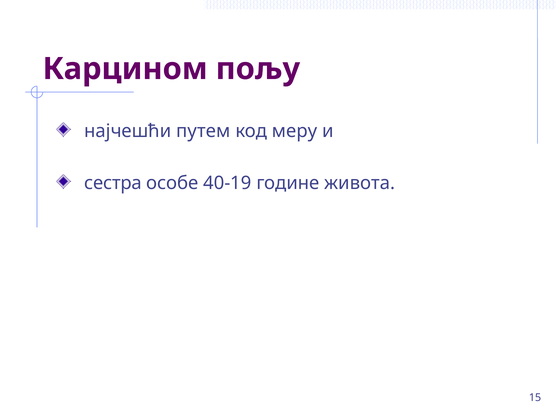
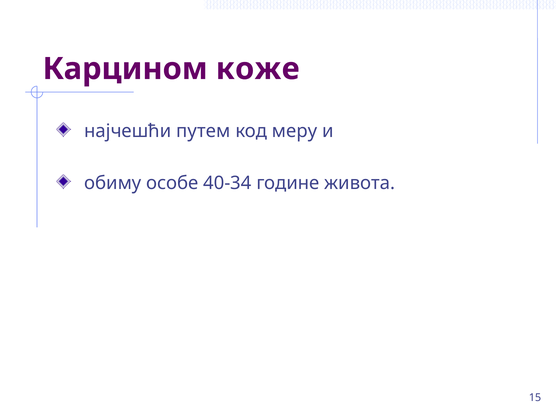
пољу: пољу -> коже
сестра: сестра -> обиму
40-19: 40-19 -> 40-34
